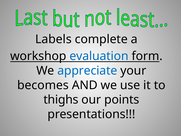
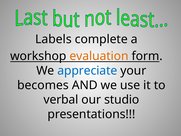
evaluation colour: blue -> orange
thighs: thighs -> verbal
points: points -> studio
